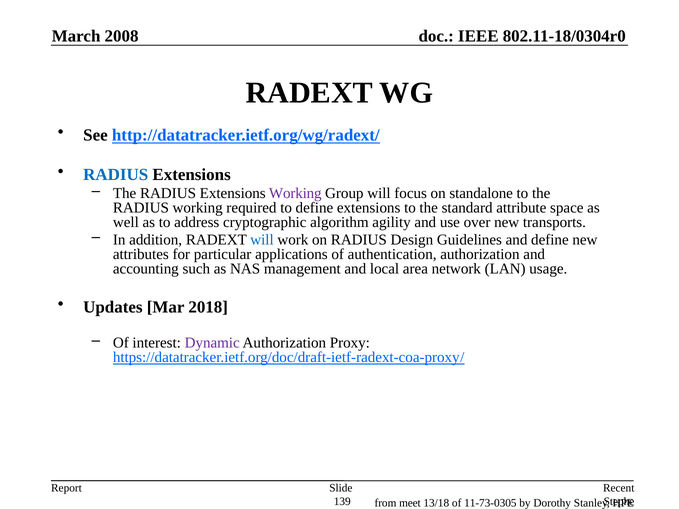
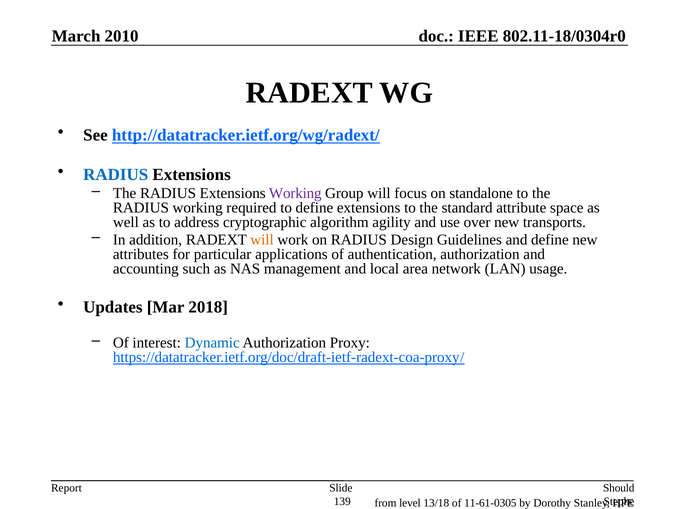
2008: 2008 -> 2010
will at (262, 240) colour: blue -> orange
Dynamic colour: purple -> blue
Recent: Recent -> Should
meet: meet -> level
11-73-0305: 11-73-0305 -> 11-61-0305
